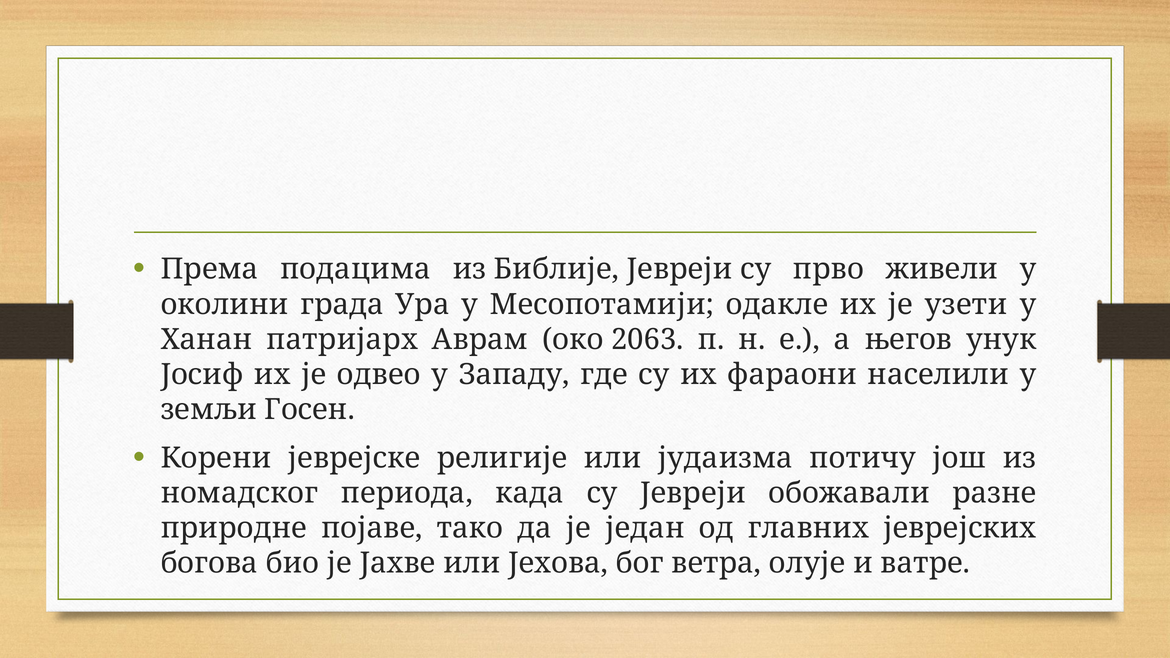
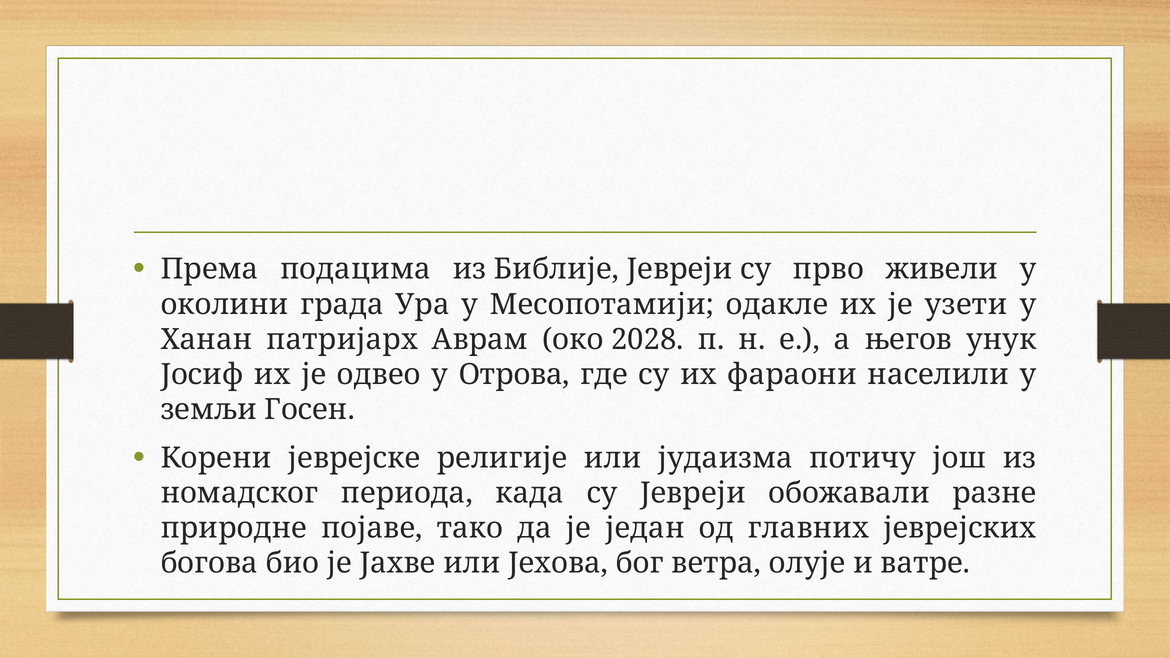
2063: 2063 -> 2028
Западу: Западу -> Отрова
